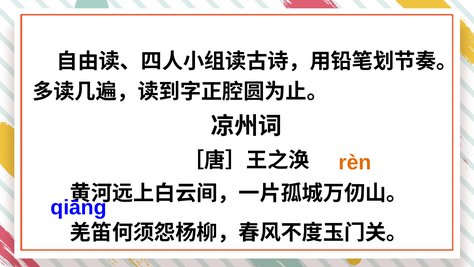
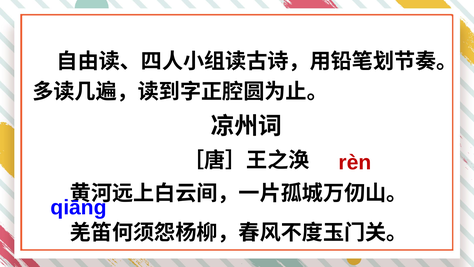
rèn colour: orange -> red
